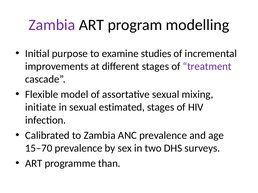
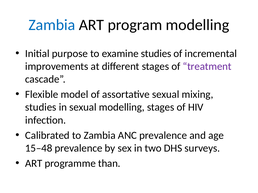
Zambia at (52, 25) colour: purple -> blue
initiate at (41, 108): initiate -> studies
sexual estimated: estimated -> modelling
15–70: 15–70 -> 15–48
